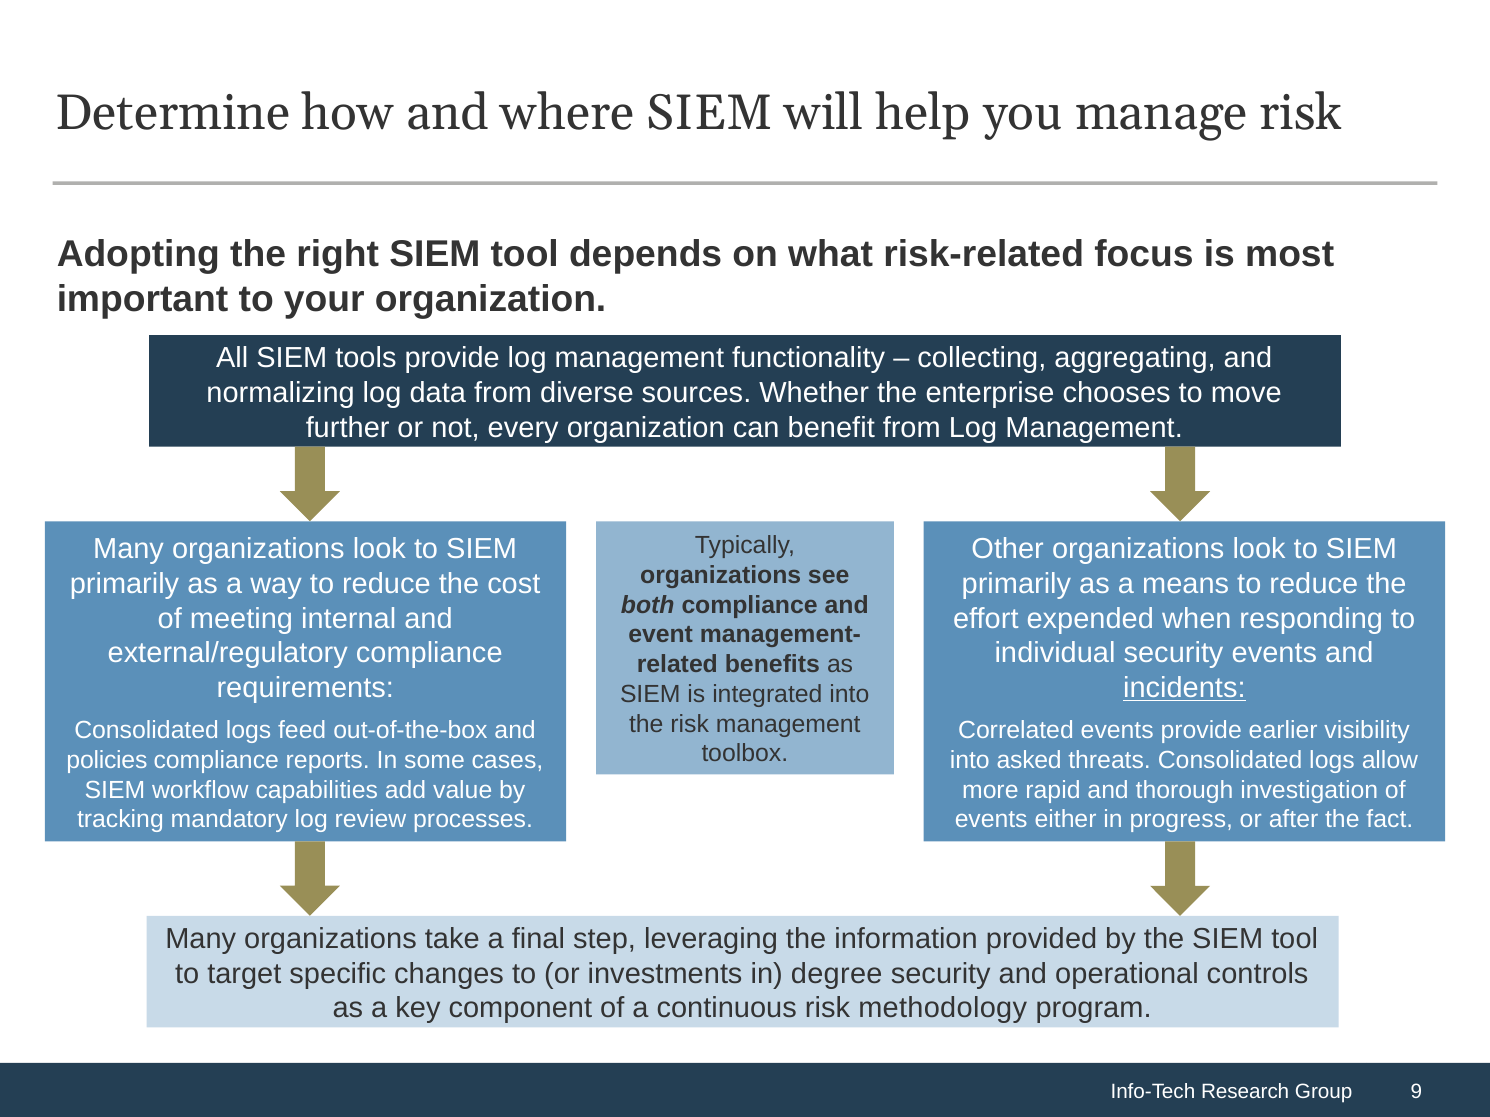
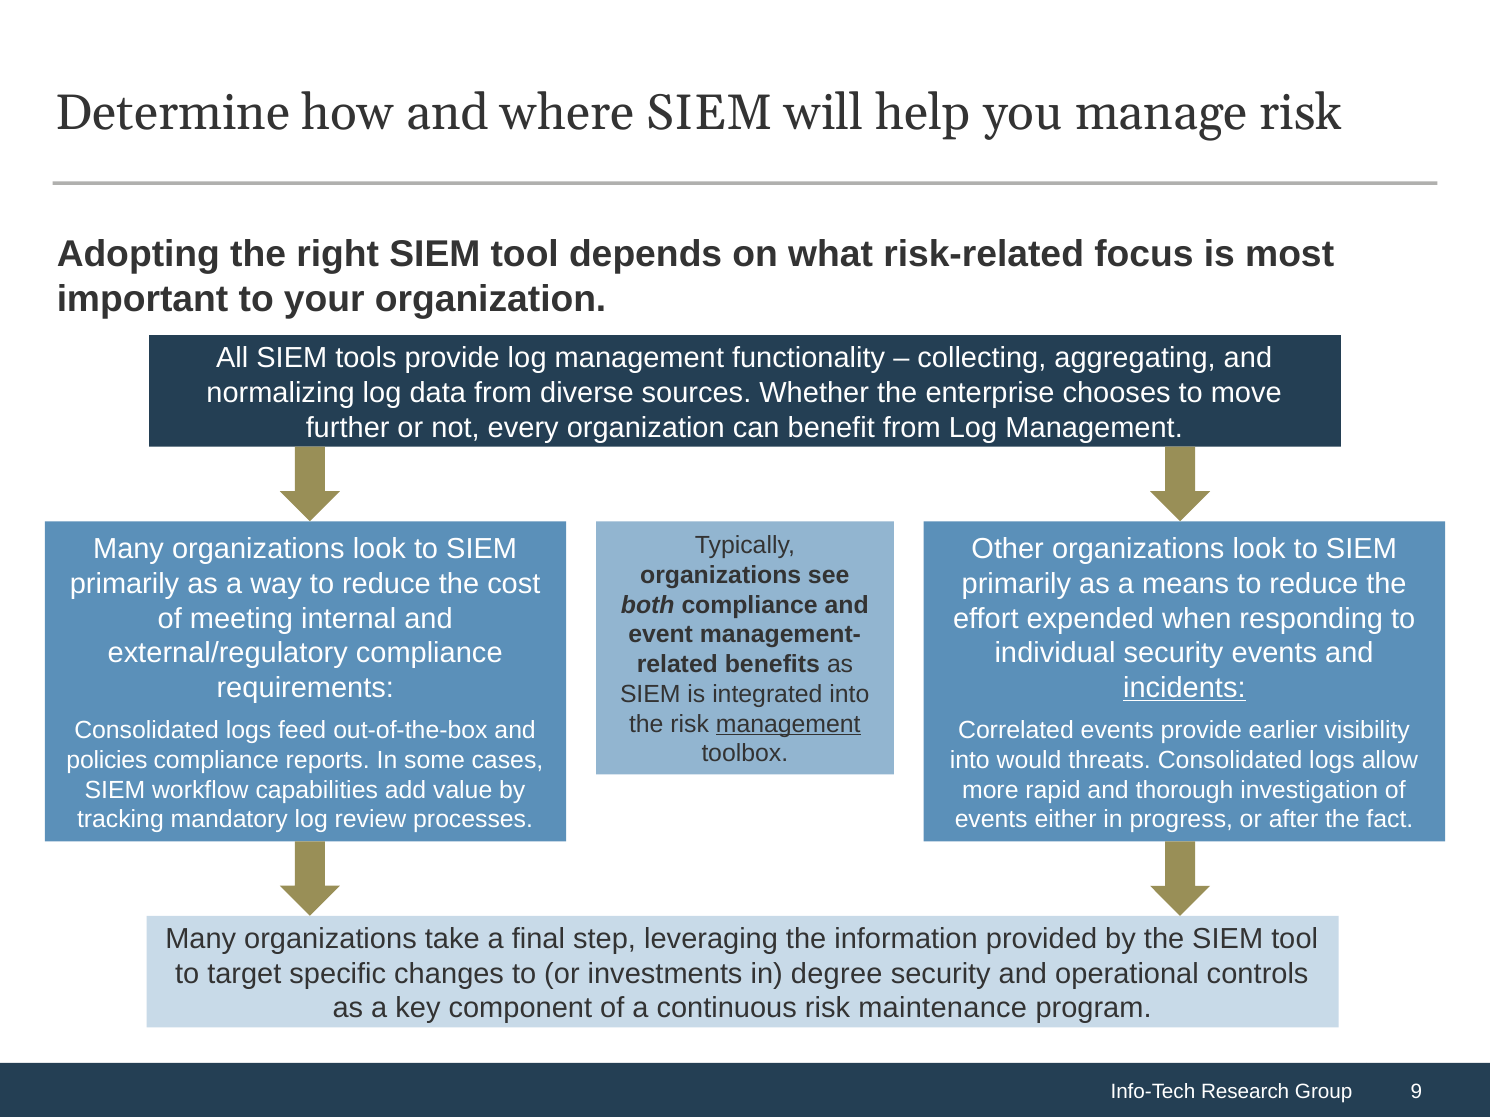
management at (788, 724) underline: none -> present
asked: asked -> would
methodology: methodology -> maintenance
